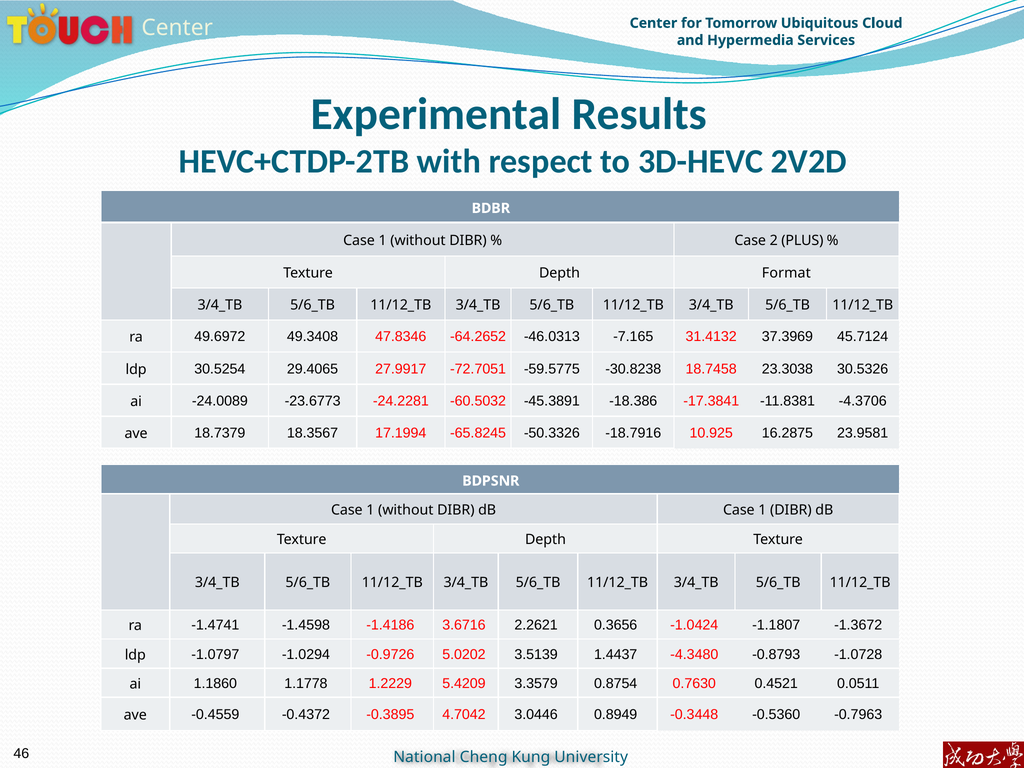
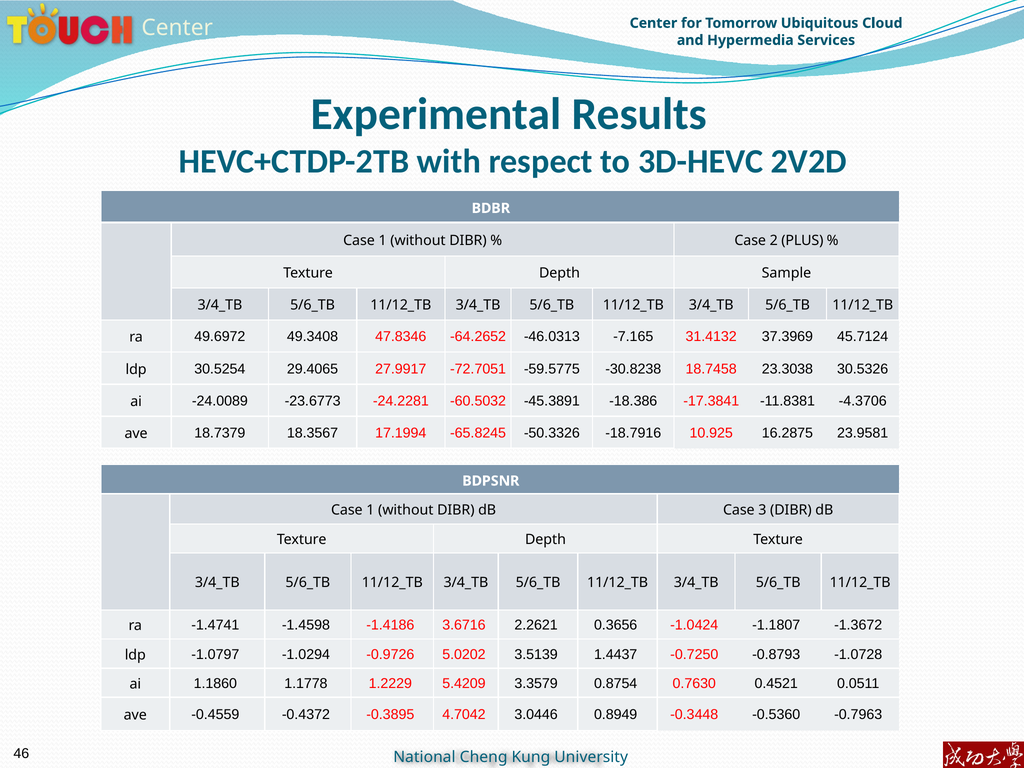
Format: Format -> Sample
dB Case 1: 1 -> 3
-4.3480: -4.3480 -> -0.7250
